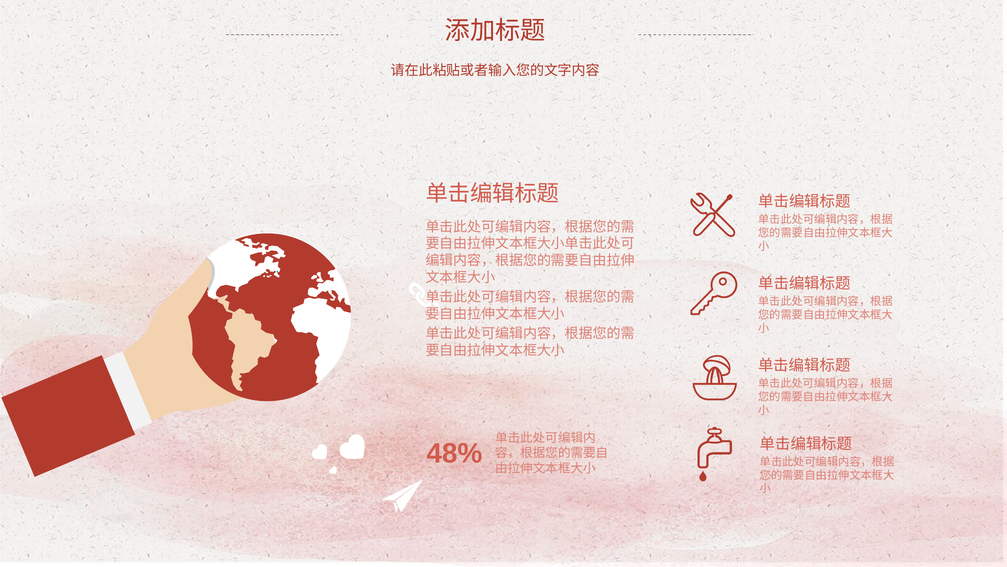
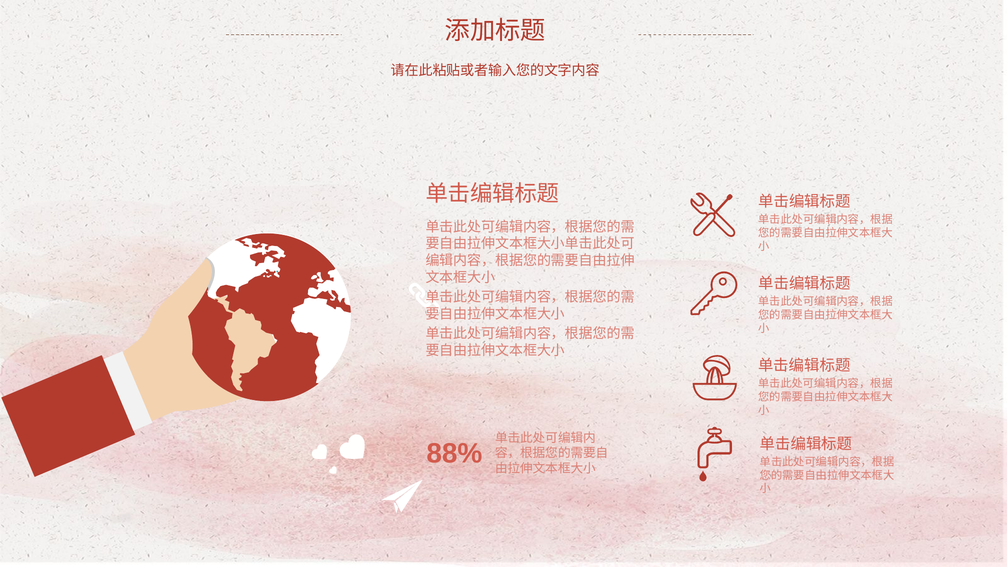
48%: 48% -> 88%
